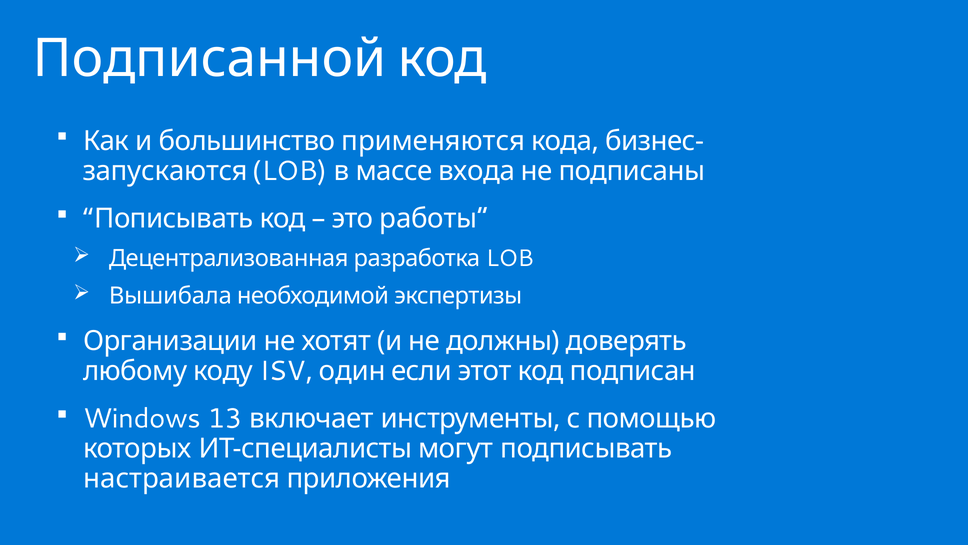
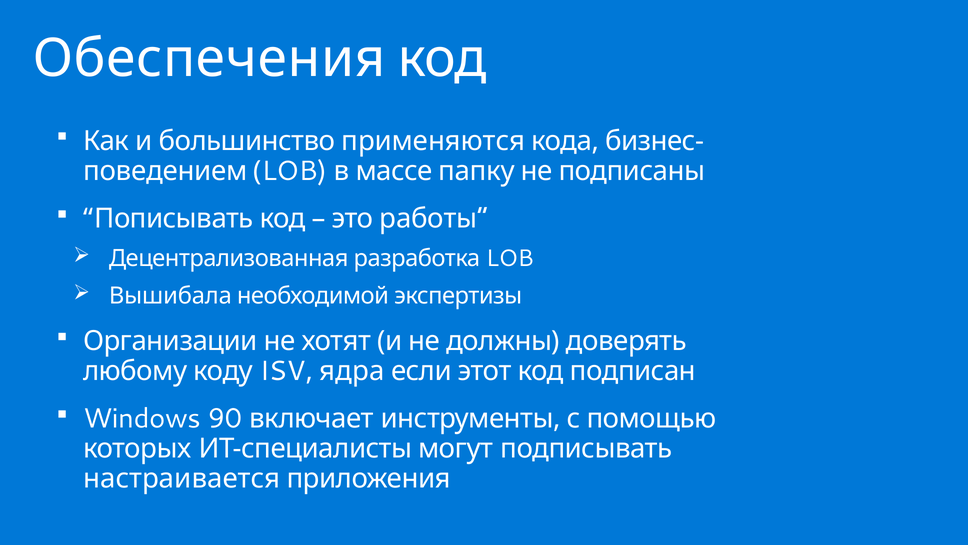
Подписанной: Подписанной -> Обеспечения
запускаются: запускаются -> поведением
входа: входа -> папку
один: один -> ядра
13: 13 -> 90
